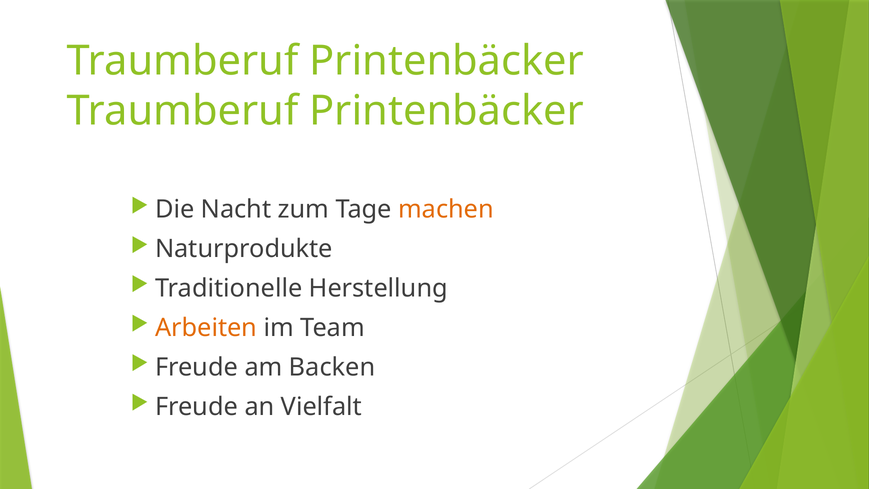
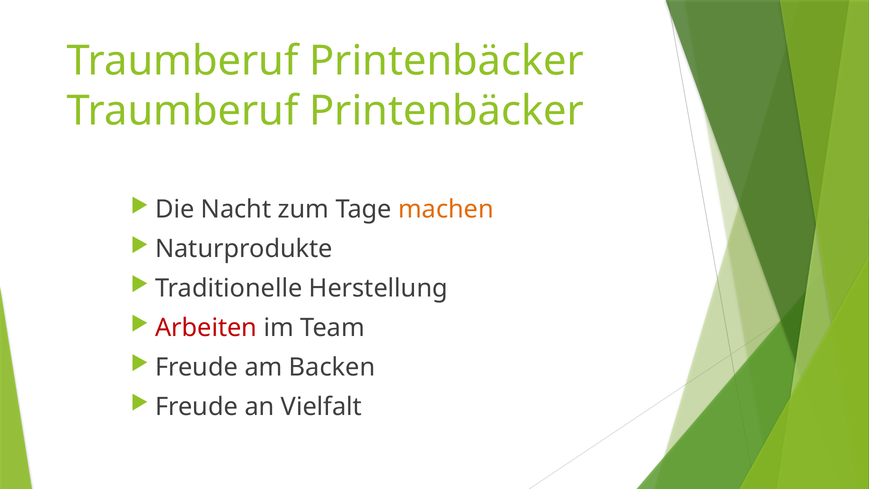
Arbeiten colour: orange -> red
